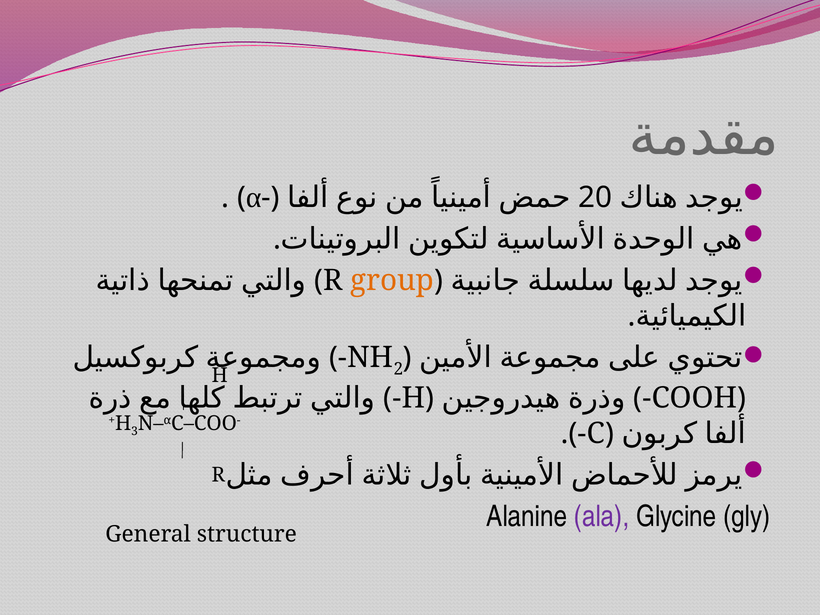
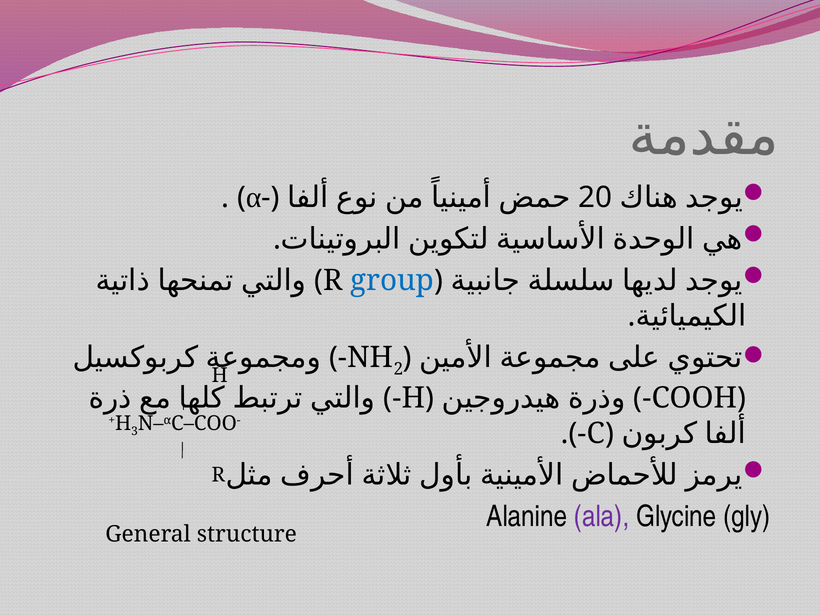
group colour: orange -> blue
